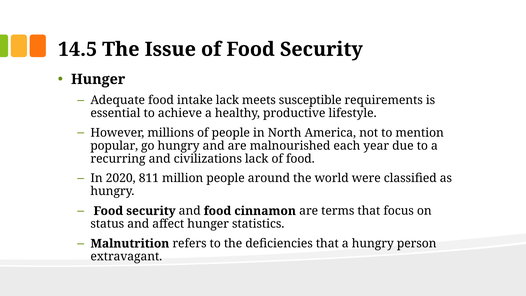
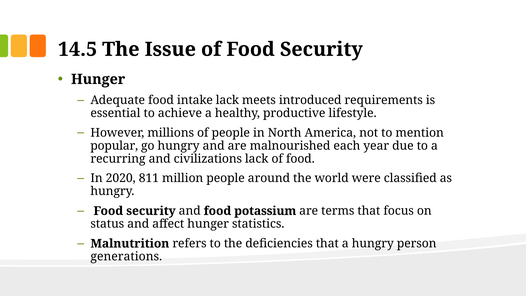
susceptible: susceptible -> introduced
cinnamon: cinnamon -> potassium
extravagant: extravagant -> generations
